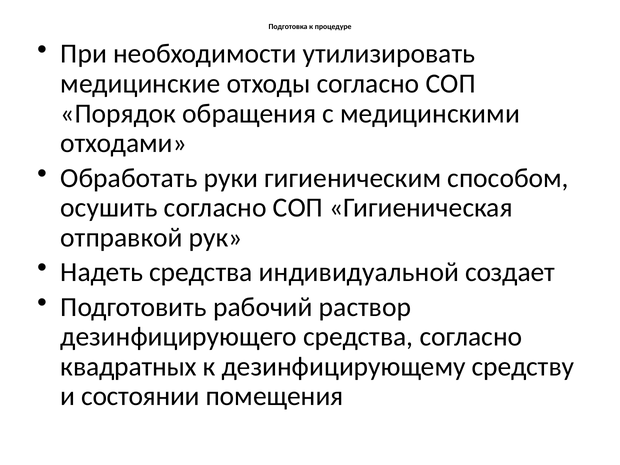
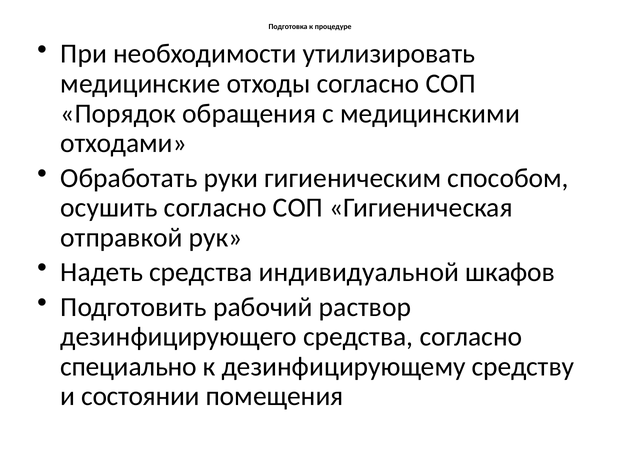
создает: создает -> шкафов
квадратных: квадратных -> специально
